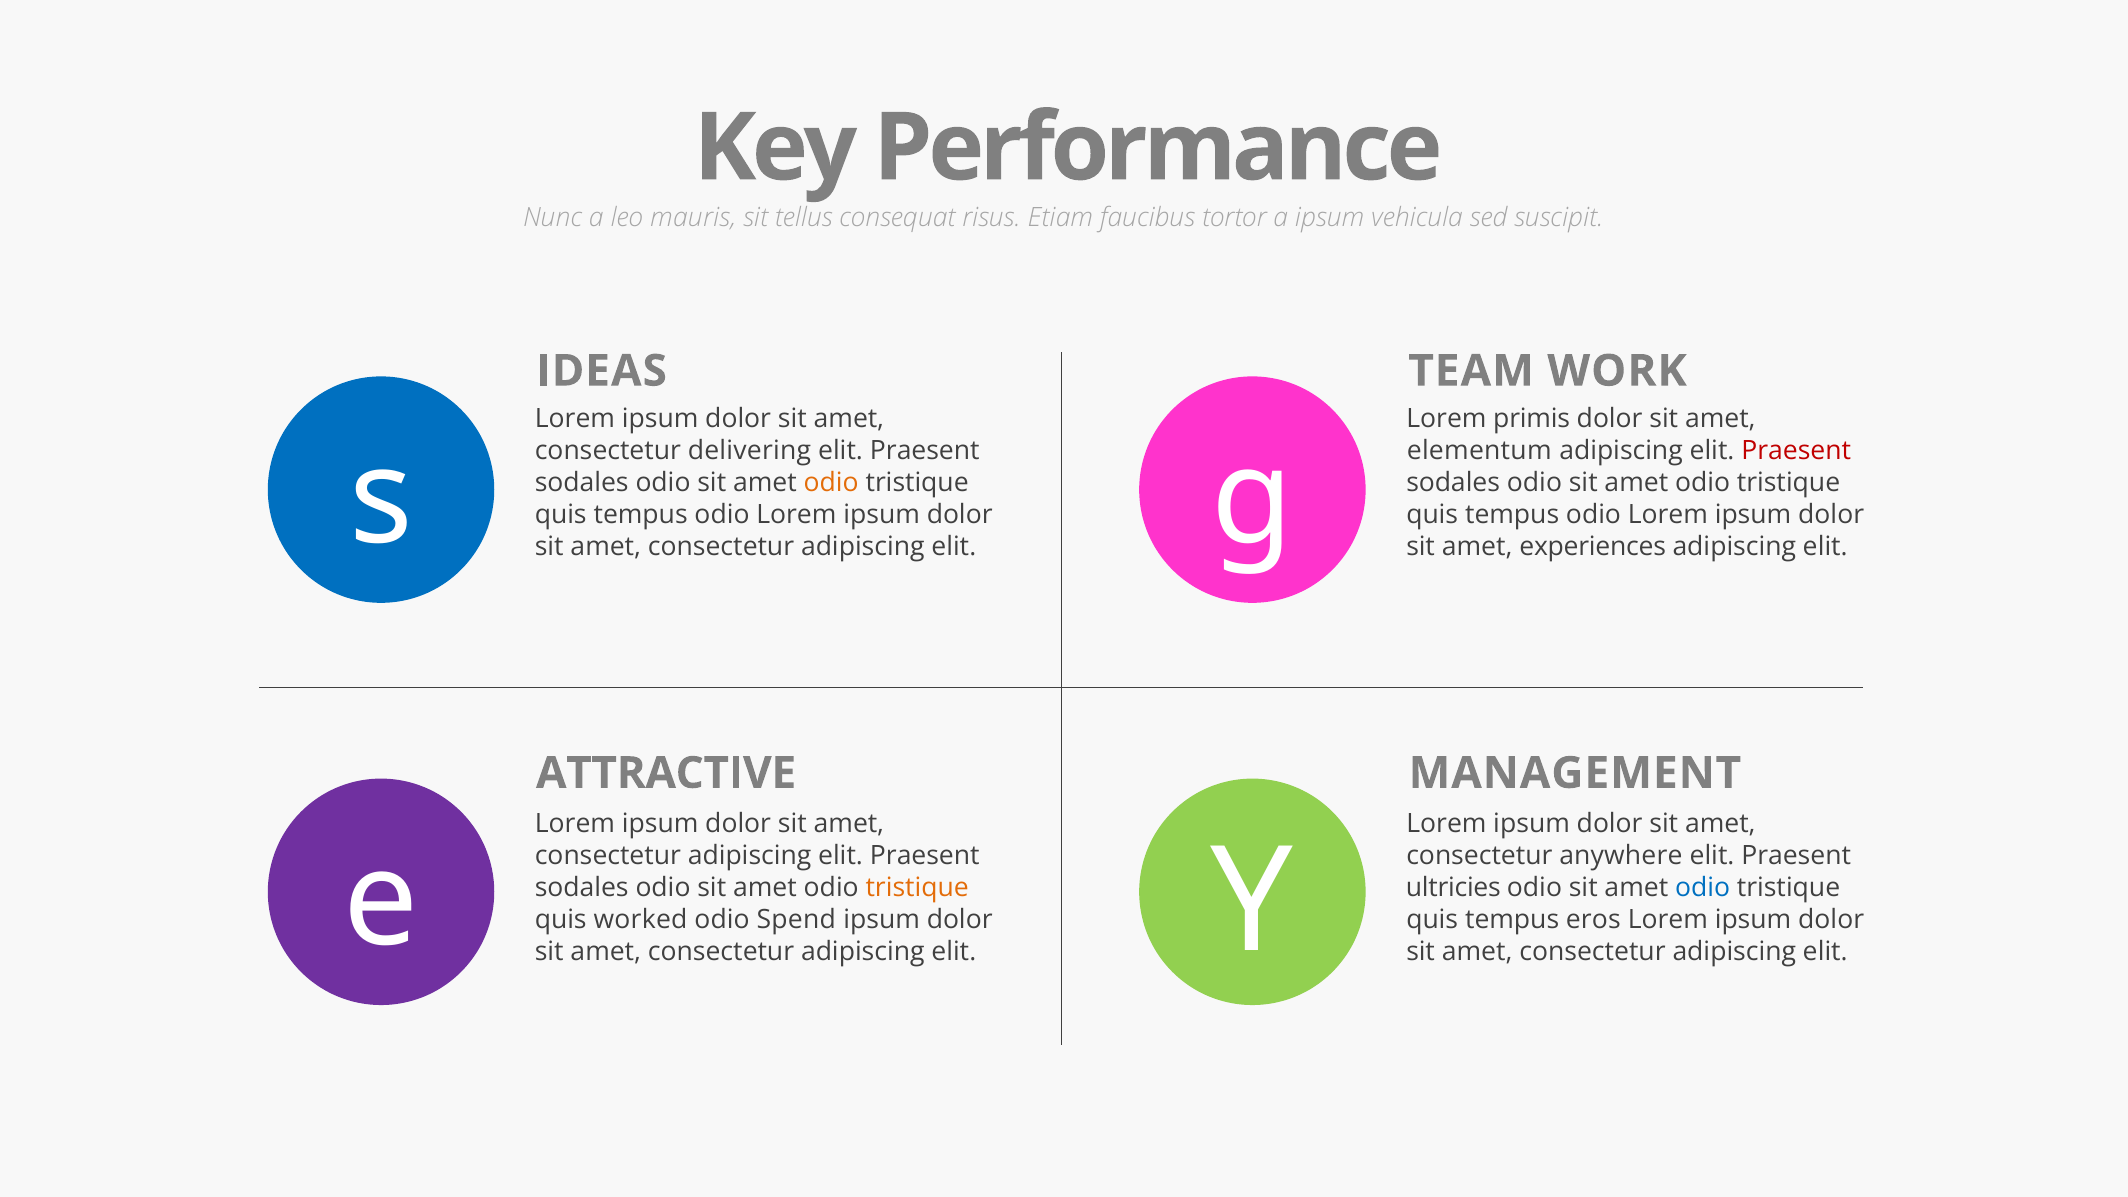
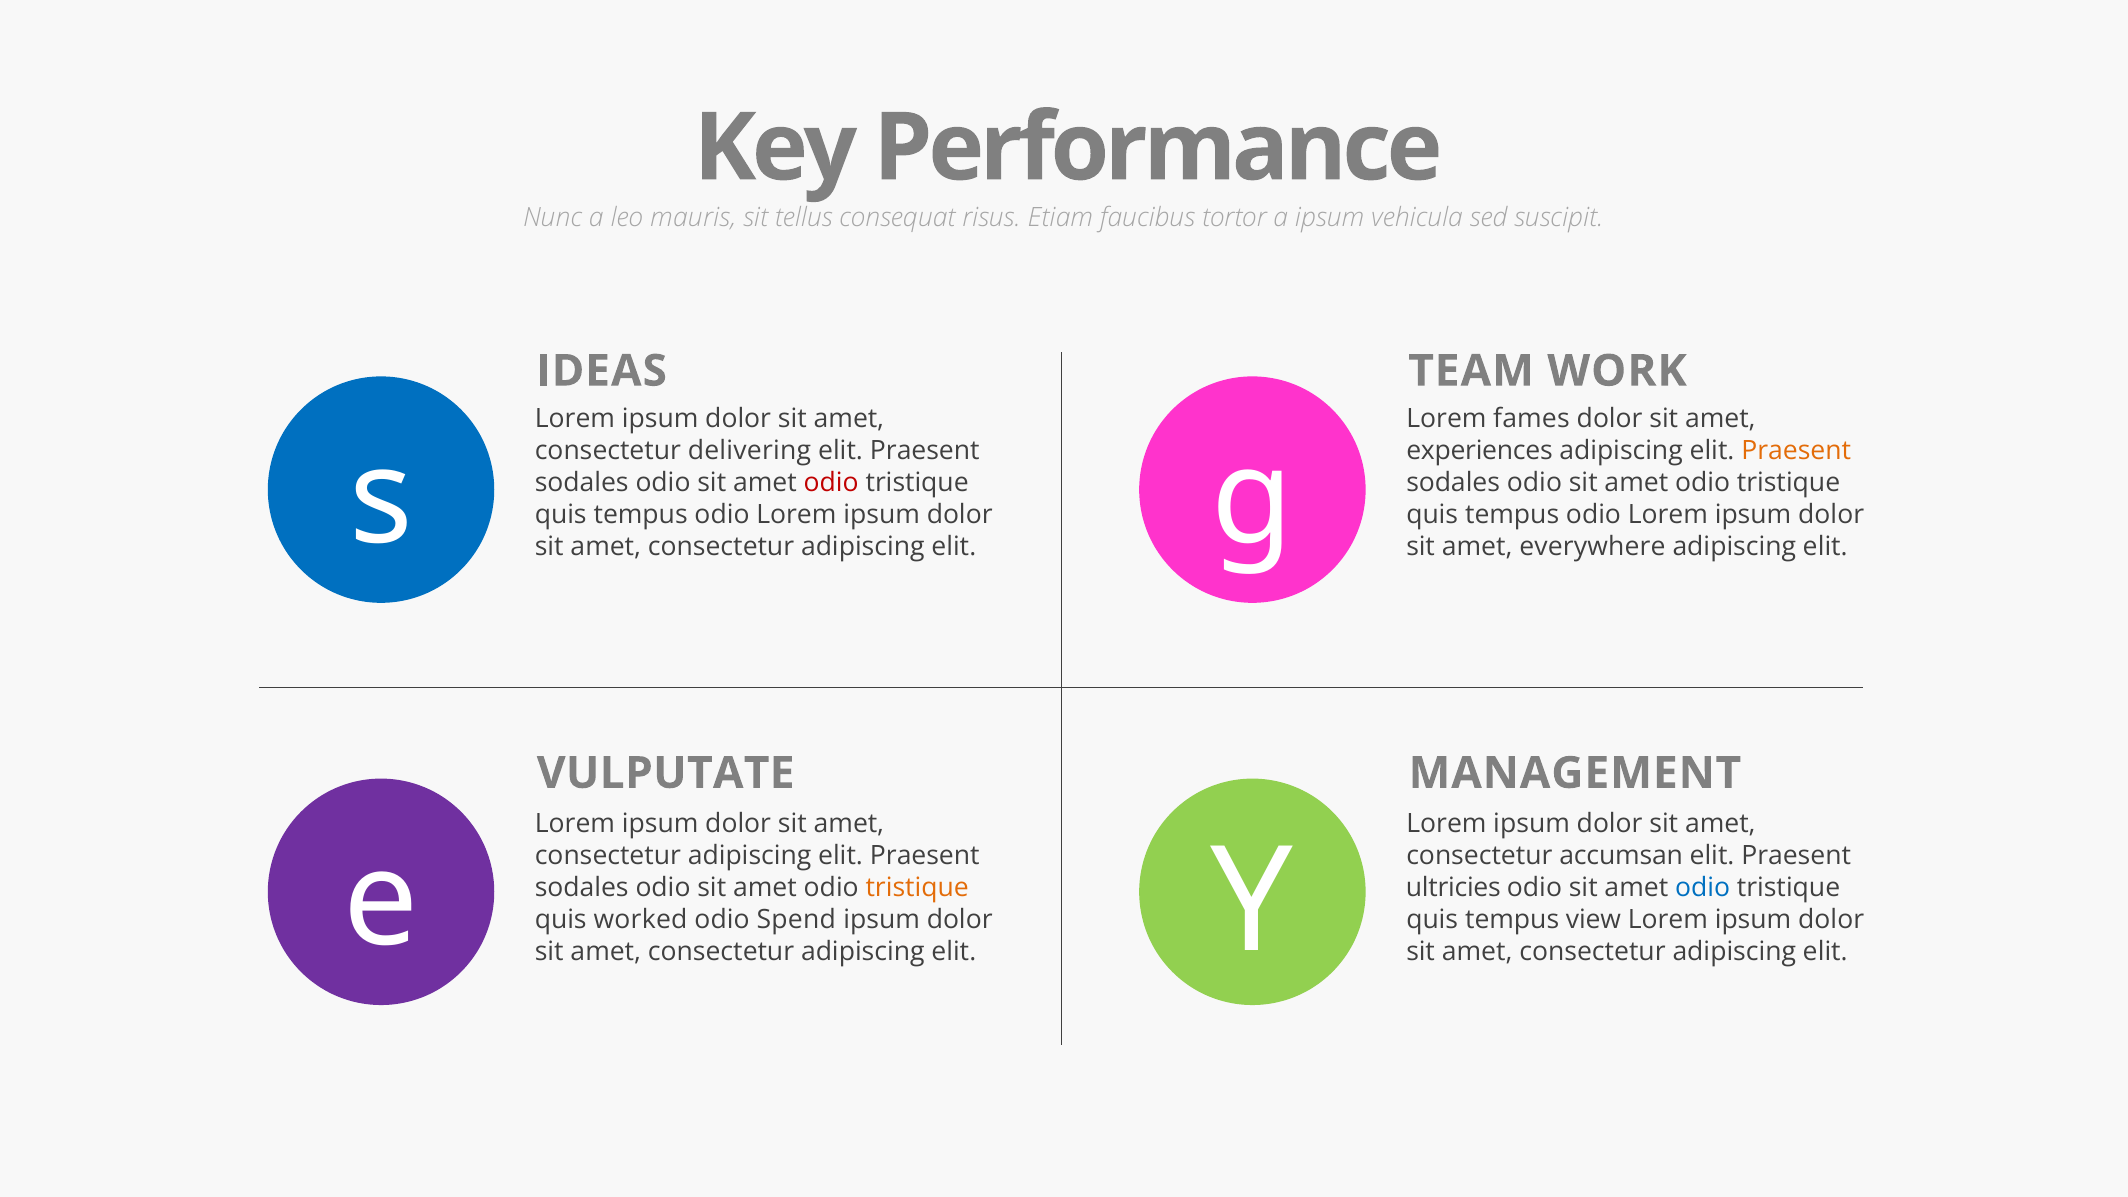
primis: primis -> fames
elementum: elementum -> experiences
Praesent at (1796, 451) colour: red -> orange
odio at (831, 483) colour: orange -> red
experiences: experiences -> everywhere
ATTRACTIVE: ATTRACTIVE -> VULPUTATE
anywhere: anywhere -> accumsan
eros: eros -> view
